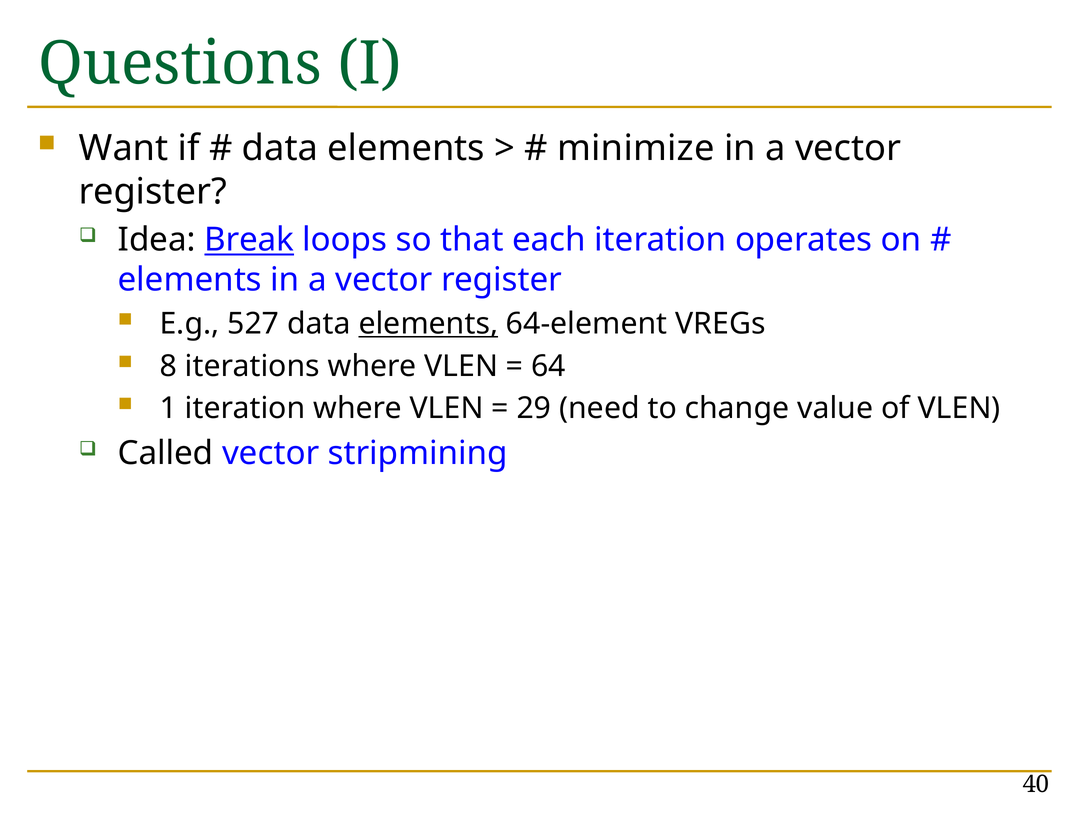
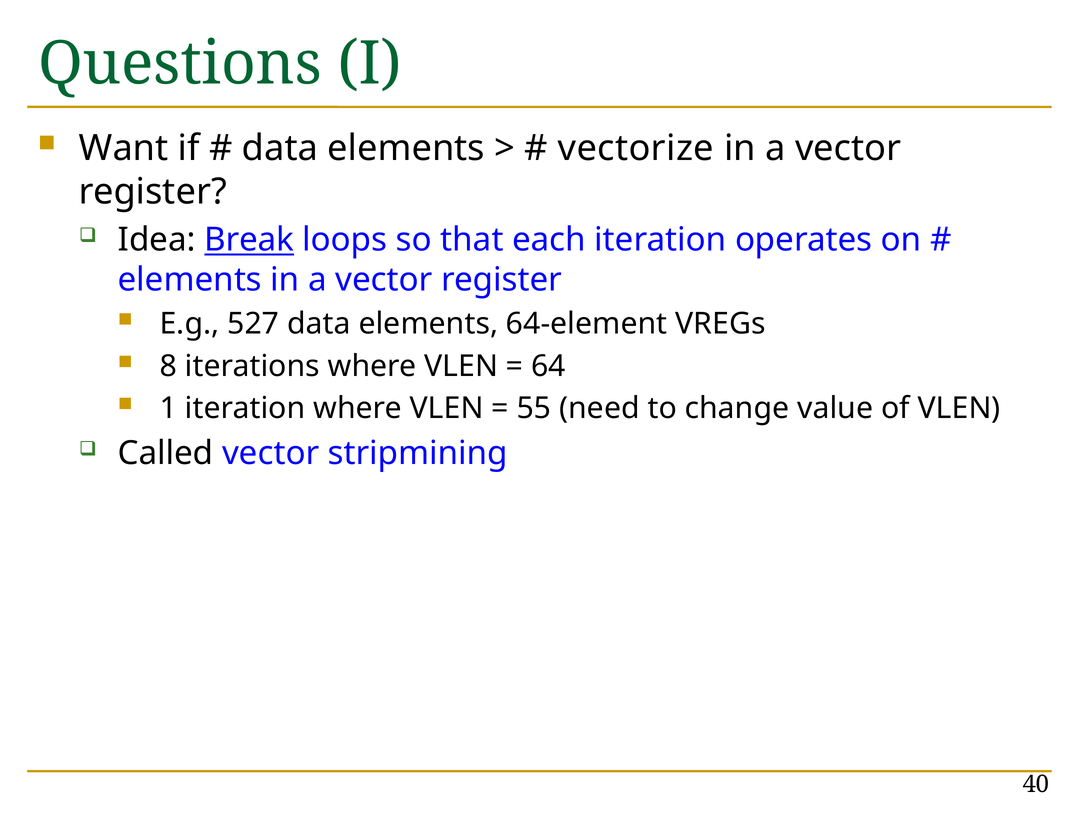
minimize: minimize -> vectorize
elements at (428, 324) underline: present -> none
29: 29 -> 55
